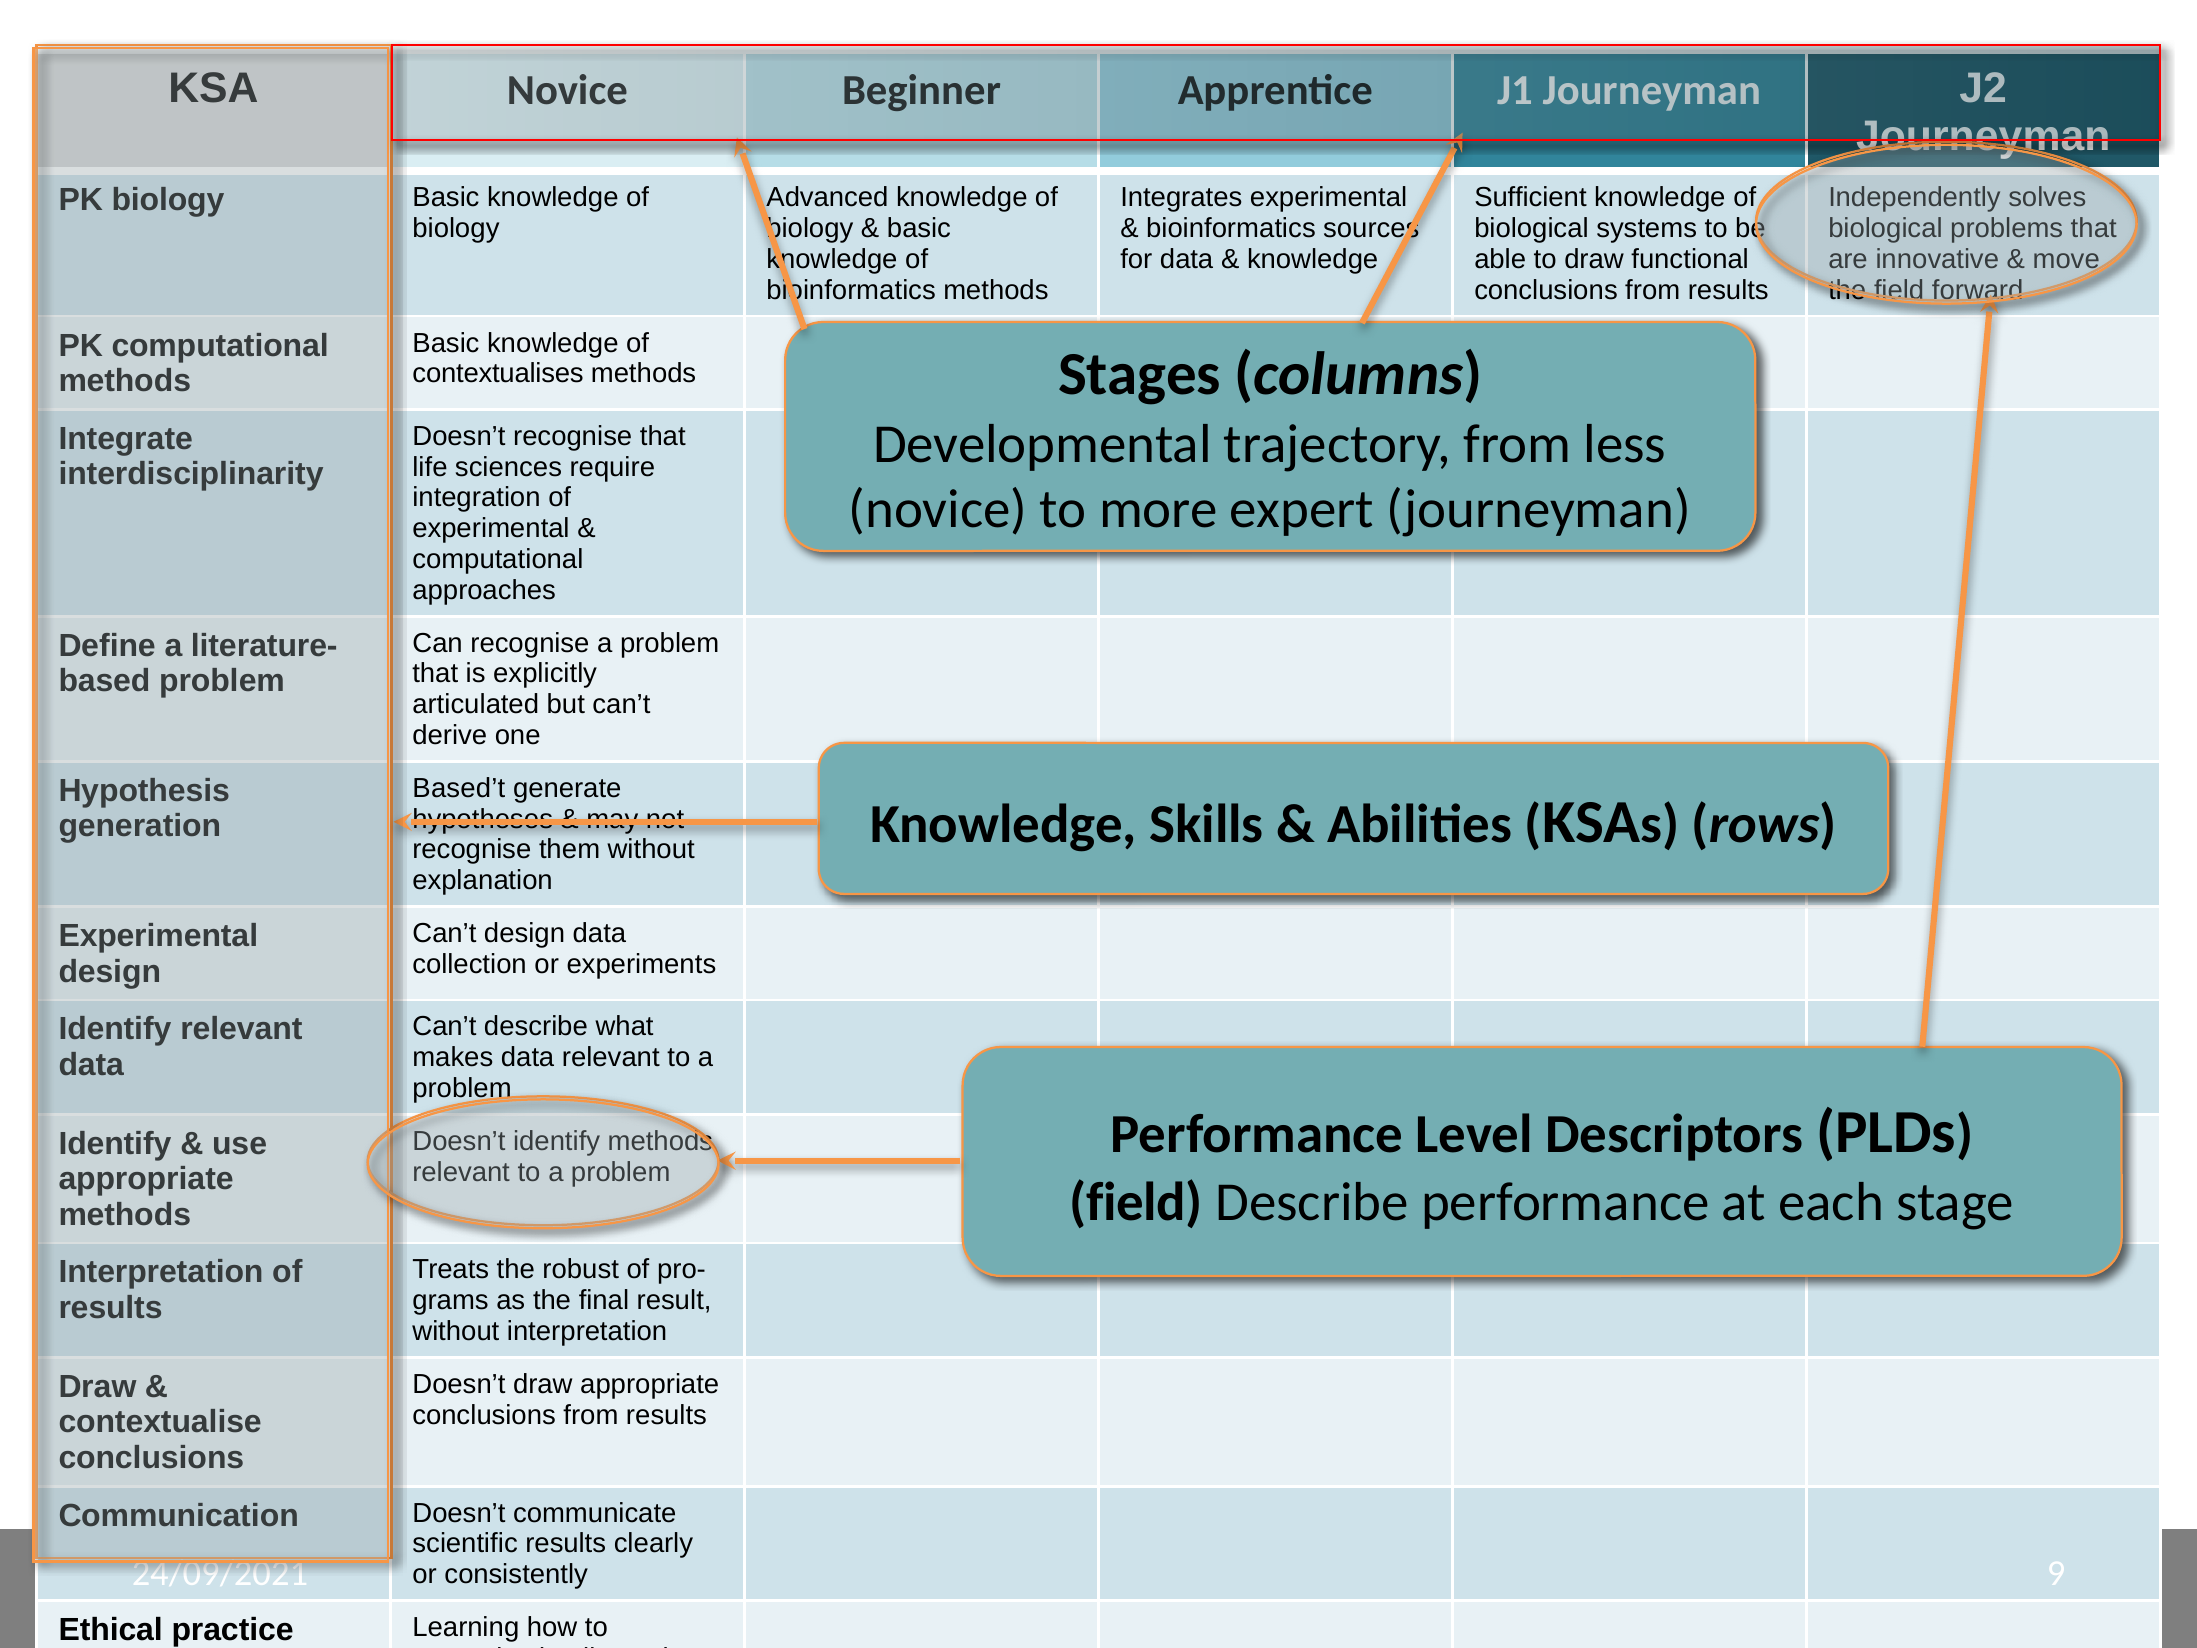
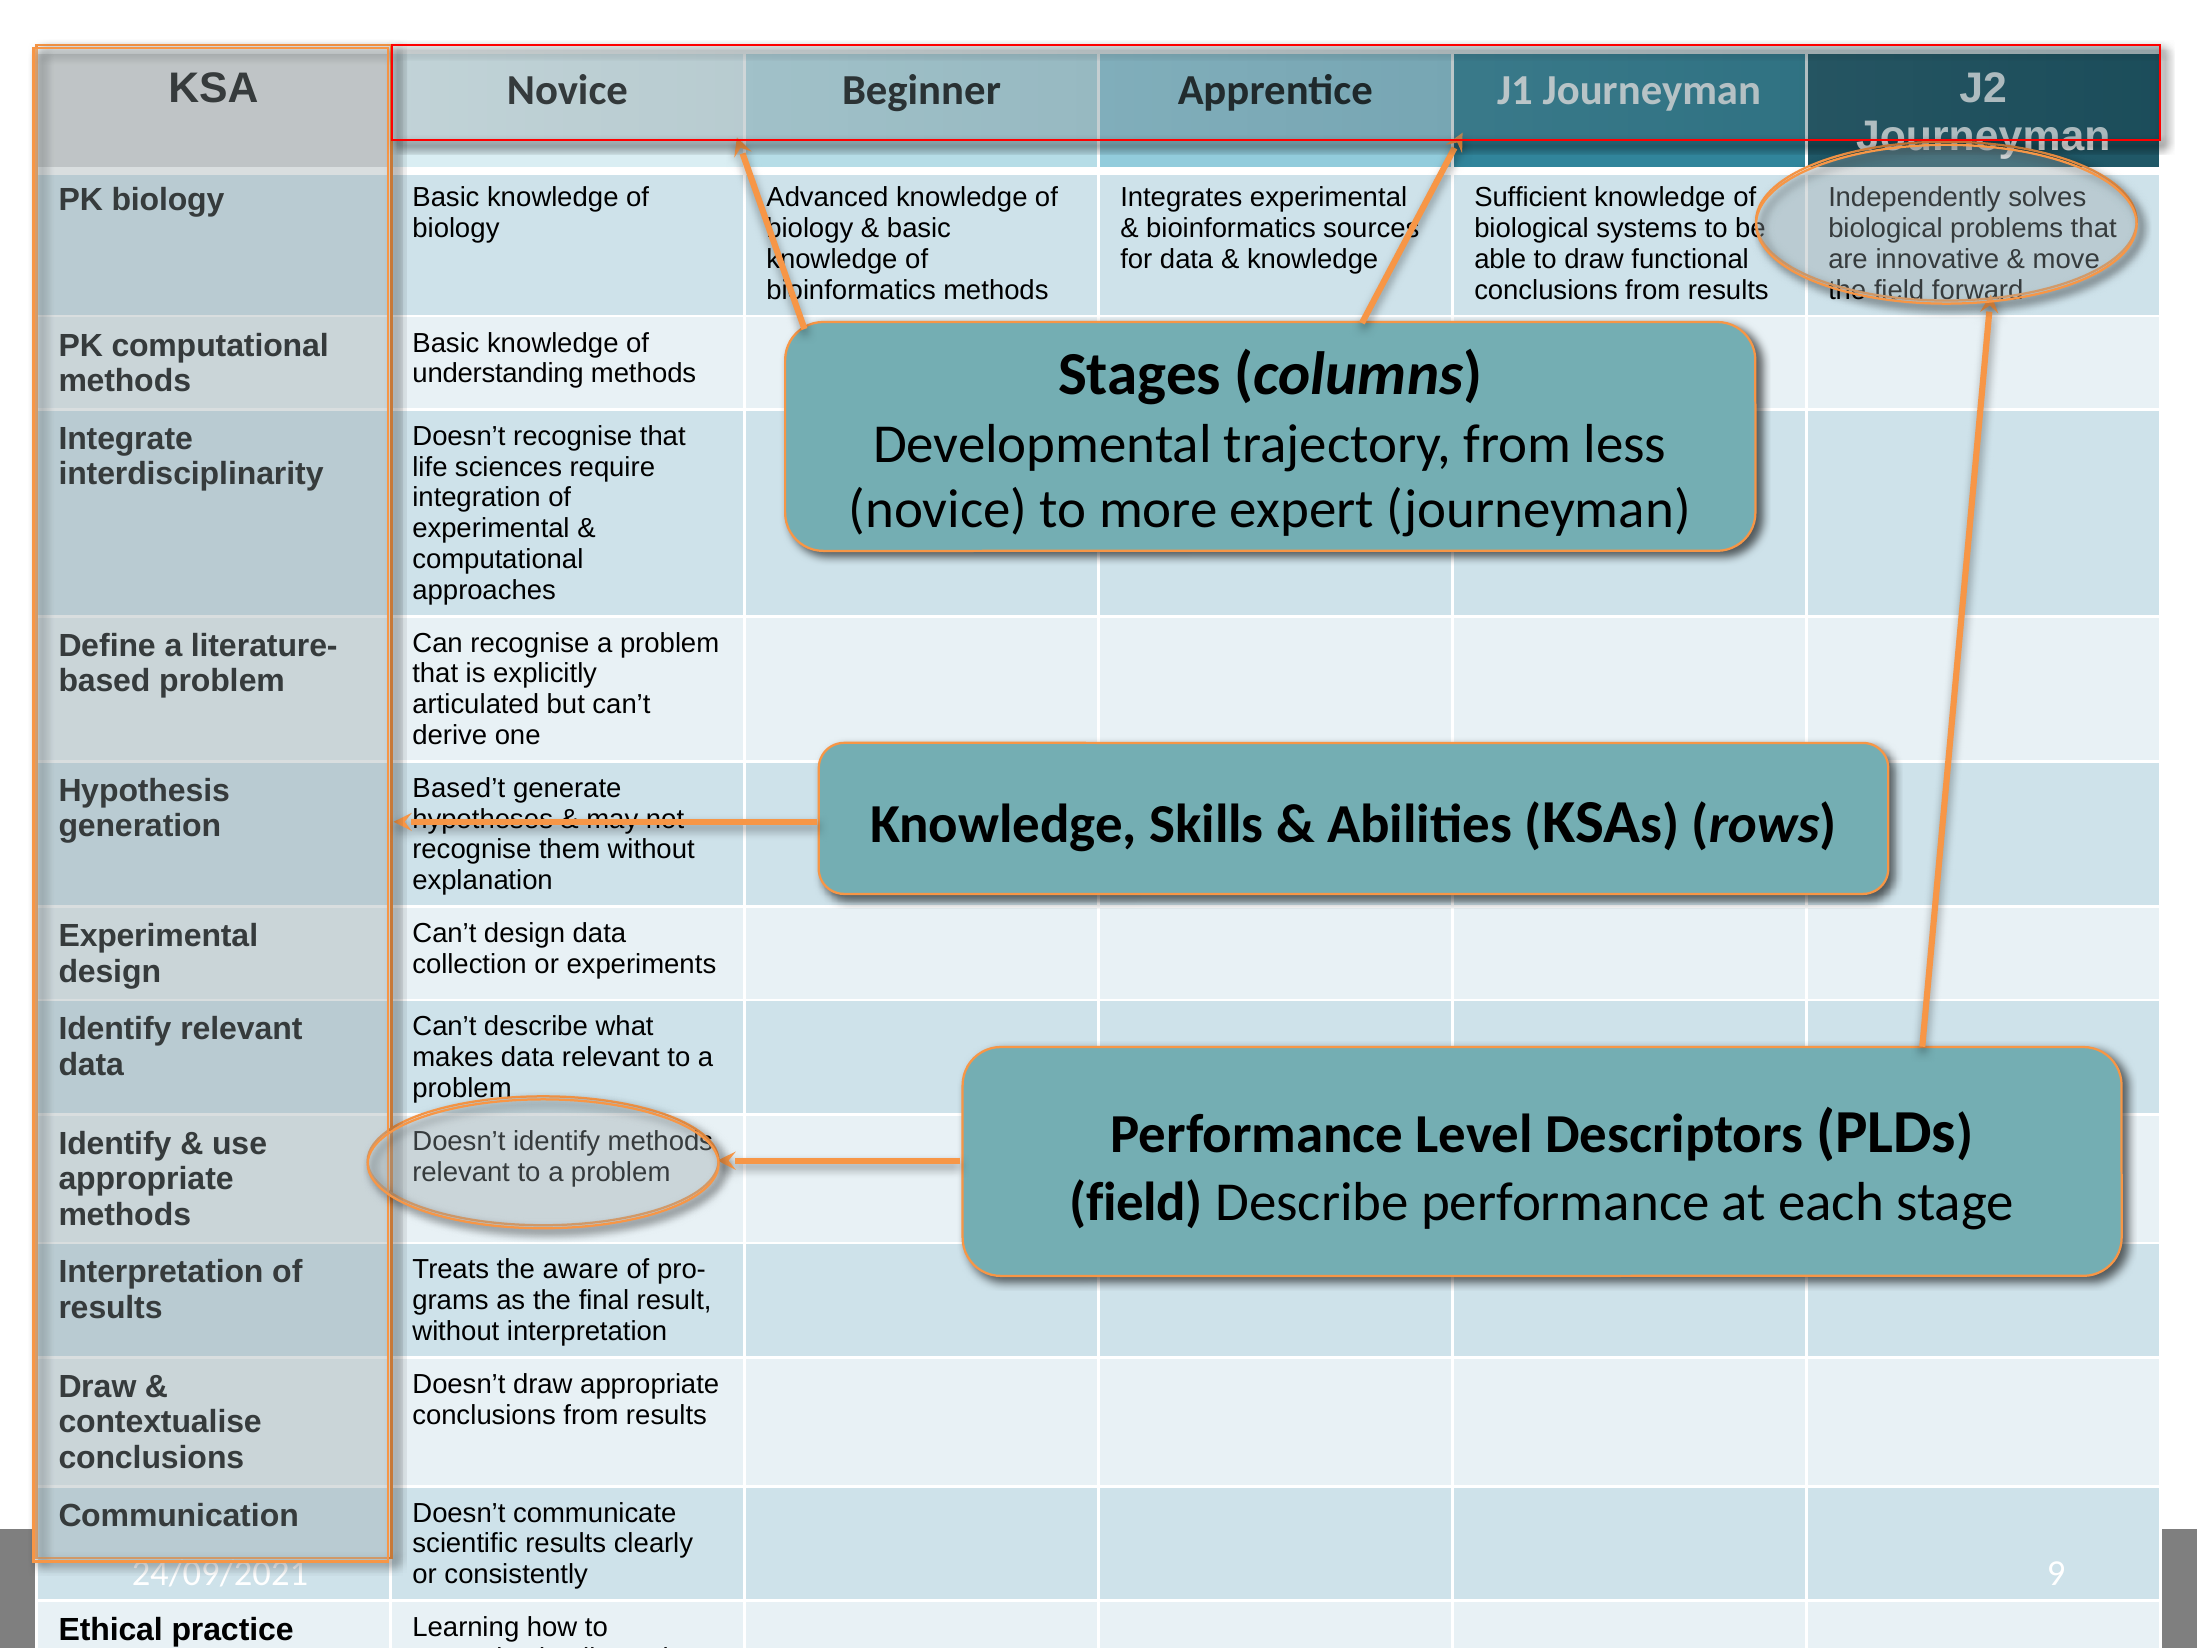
contextualises: contextualises -> understanding
robust: robust -> aware
